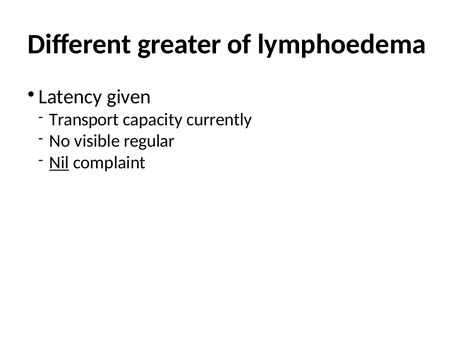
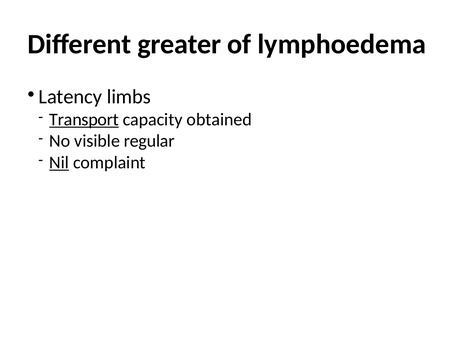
given: given -> limbs
Transport underline: none -> present
currently: currently -> obtained
